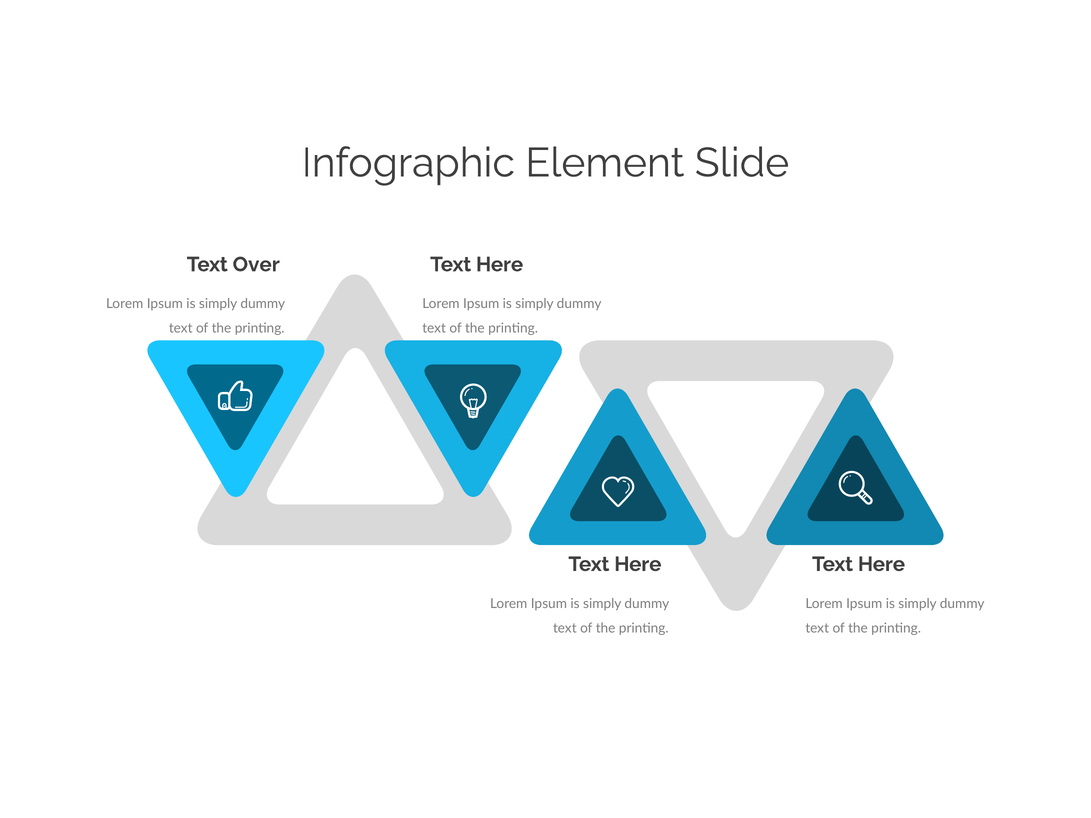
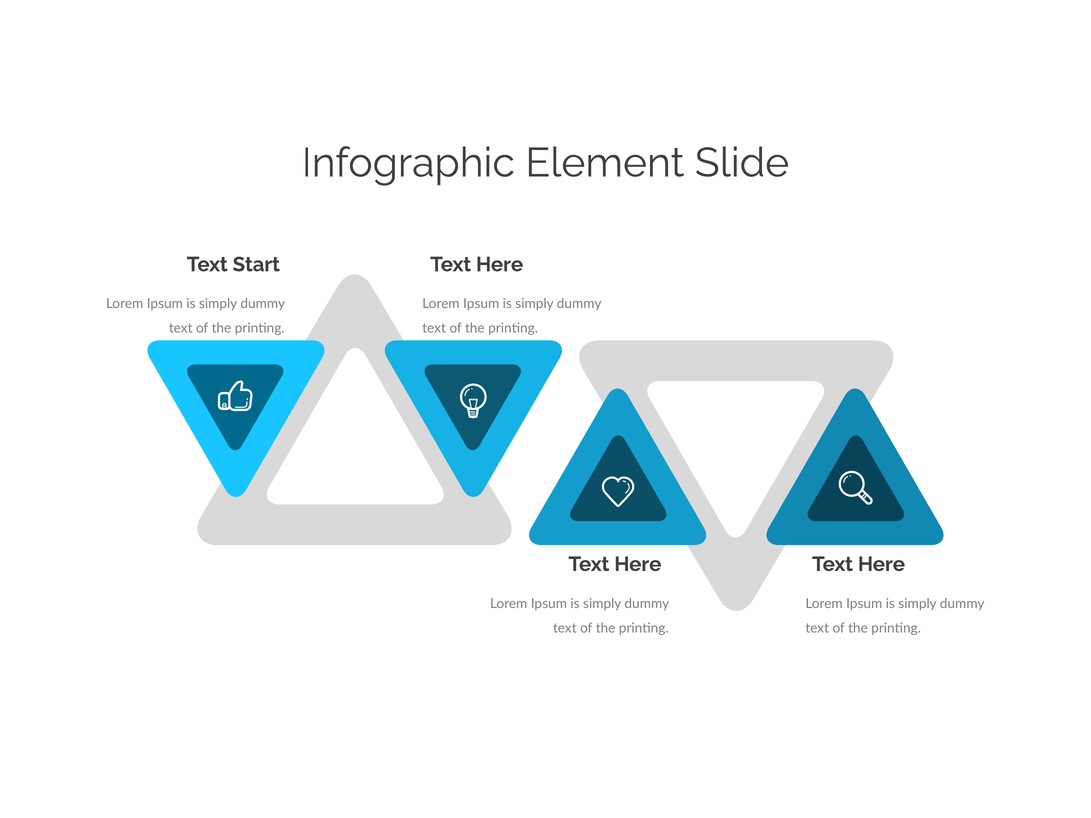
Over: Over -> Start
